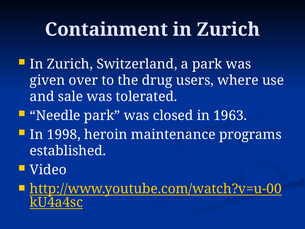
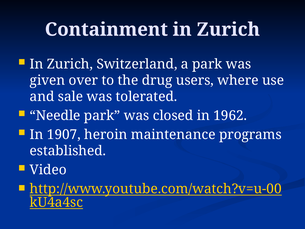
1963: 1963 -> 1962
1998: 1998 -> 1907
